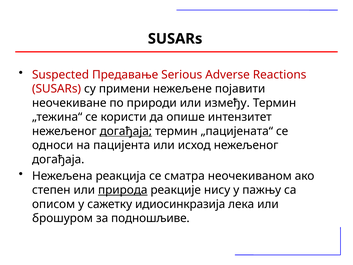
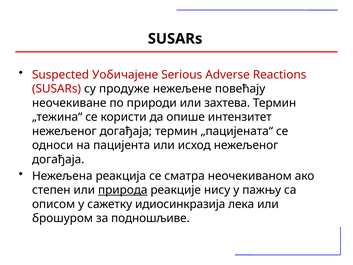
Предавање: Предавање -> Уобичајене
примени: примени -> продуже
појавити: појавити -> повећају
између: између -> захтева
догађаја at (126, 131) underline: present -> none
